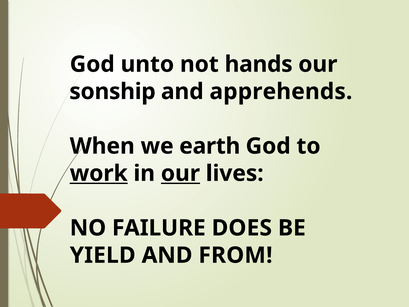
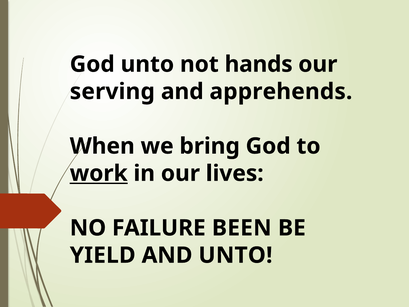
sonship: sonship -> serving
earth: earth -> bring
our at (180, 173) underline: present -> none
DOES: DOES -> BEEN
AND FROM: FROM -> UNTO
